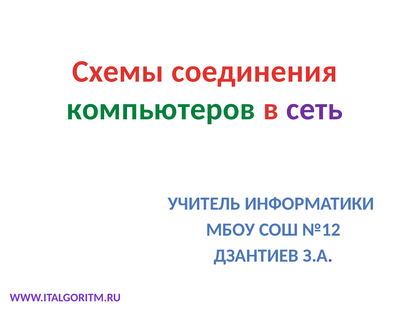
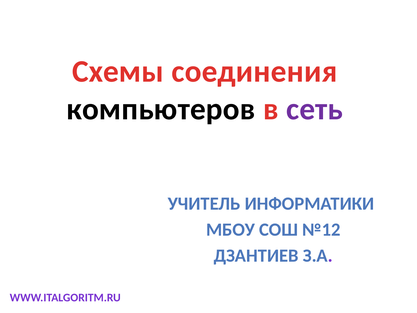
компьютеров colour: green -> black
